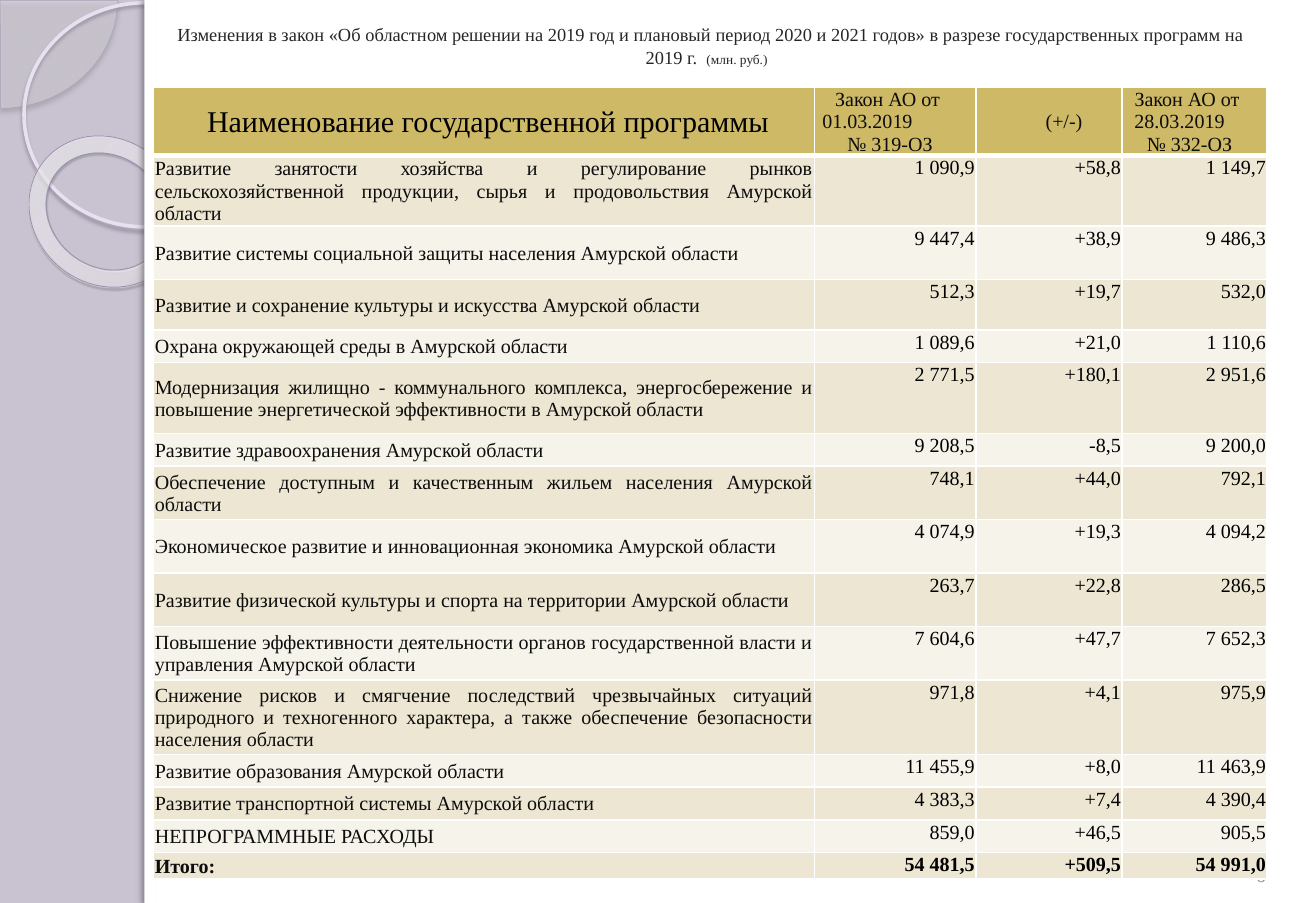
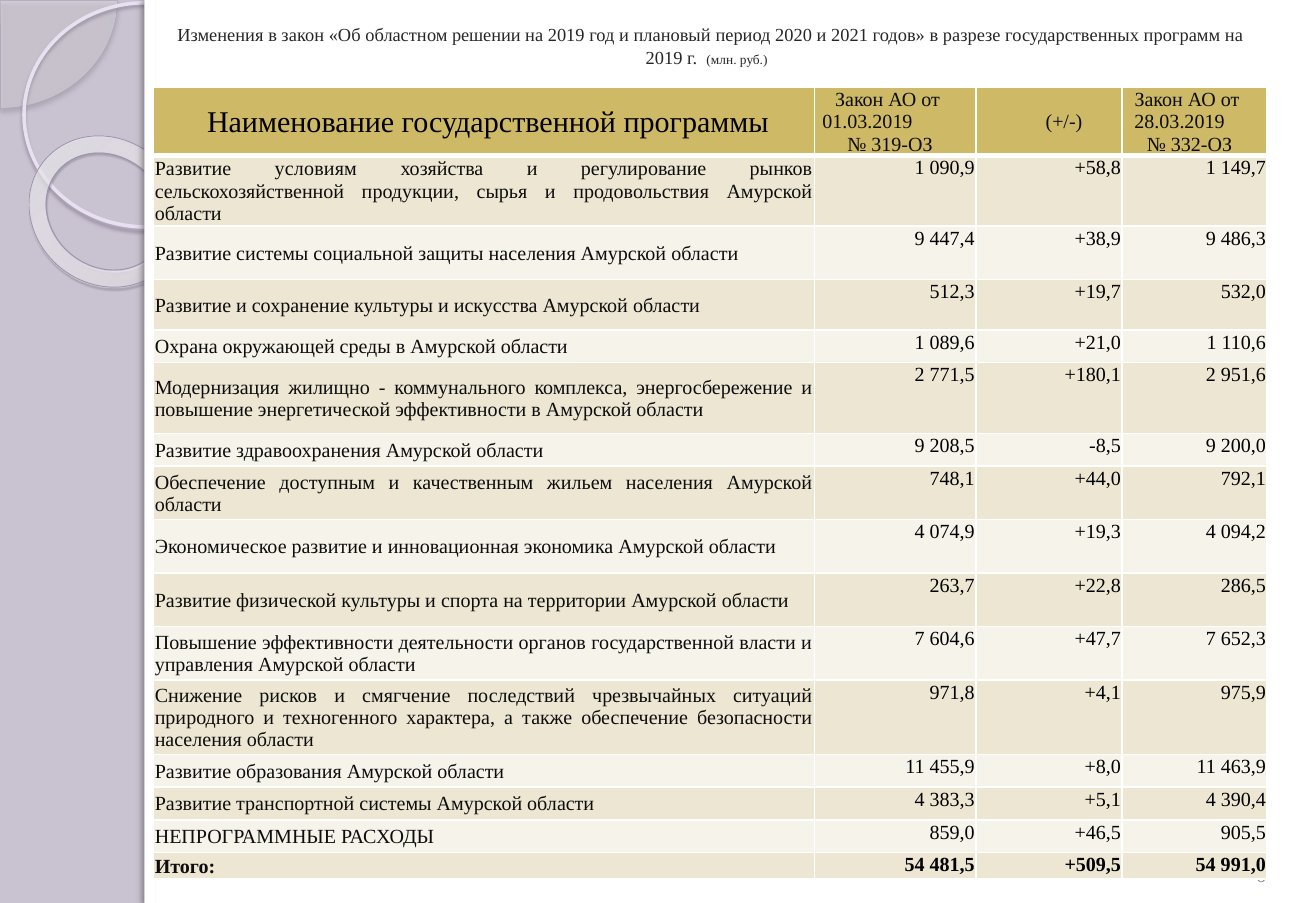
занятости: занятости -> условиям
+7,4: +7,4 -> +5,1
